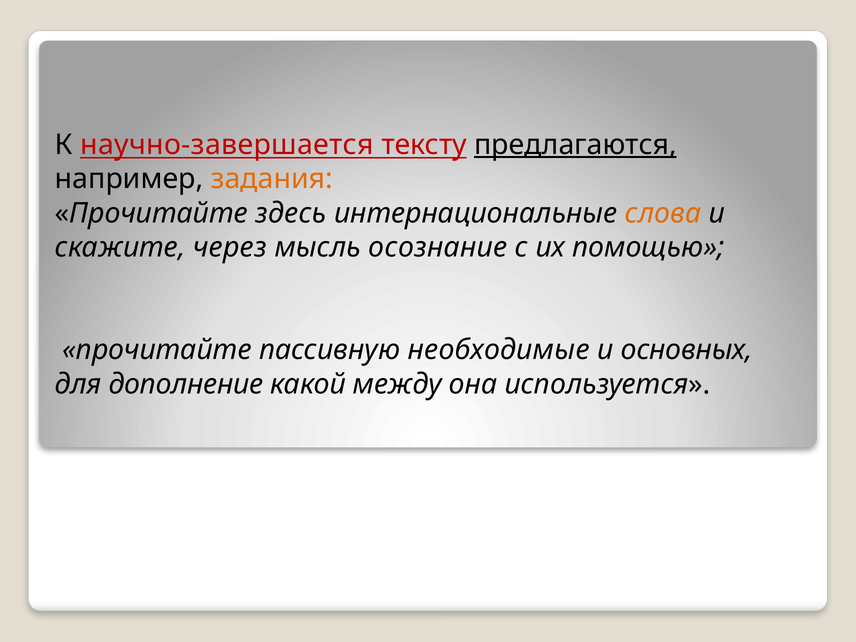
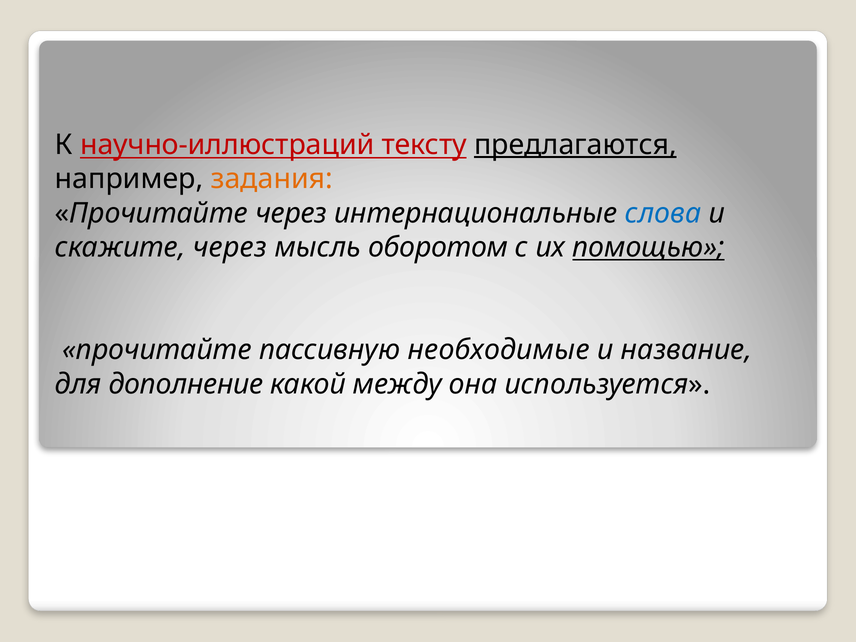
научно-завершается: научно-завершается -> научно-иллюстраций
Прочитайте здесь: здесь -> через
слова colour: orange -> blue
осознание: осознание -> оборотом
помощью underline: none -> present
основных: основных -> название
